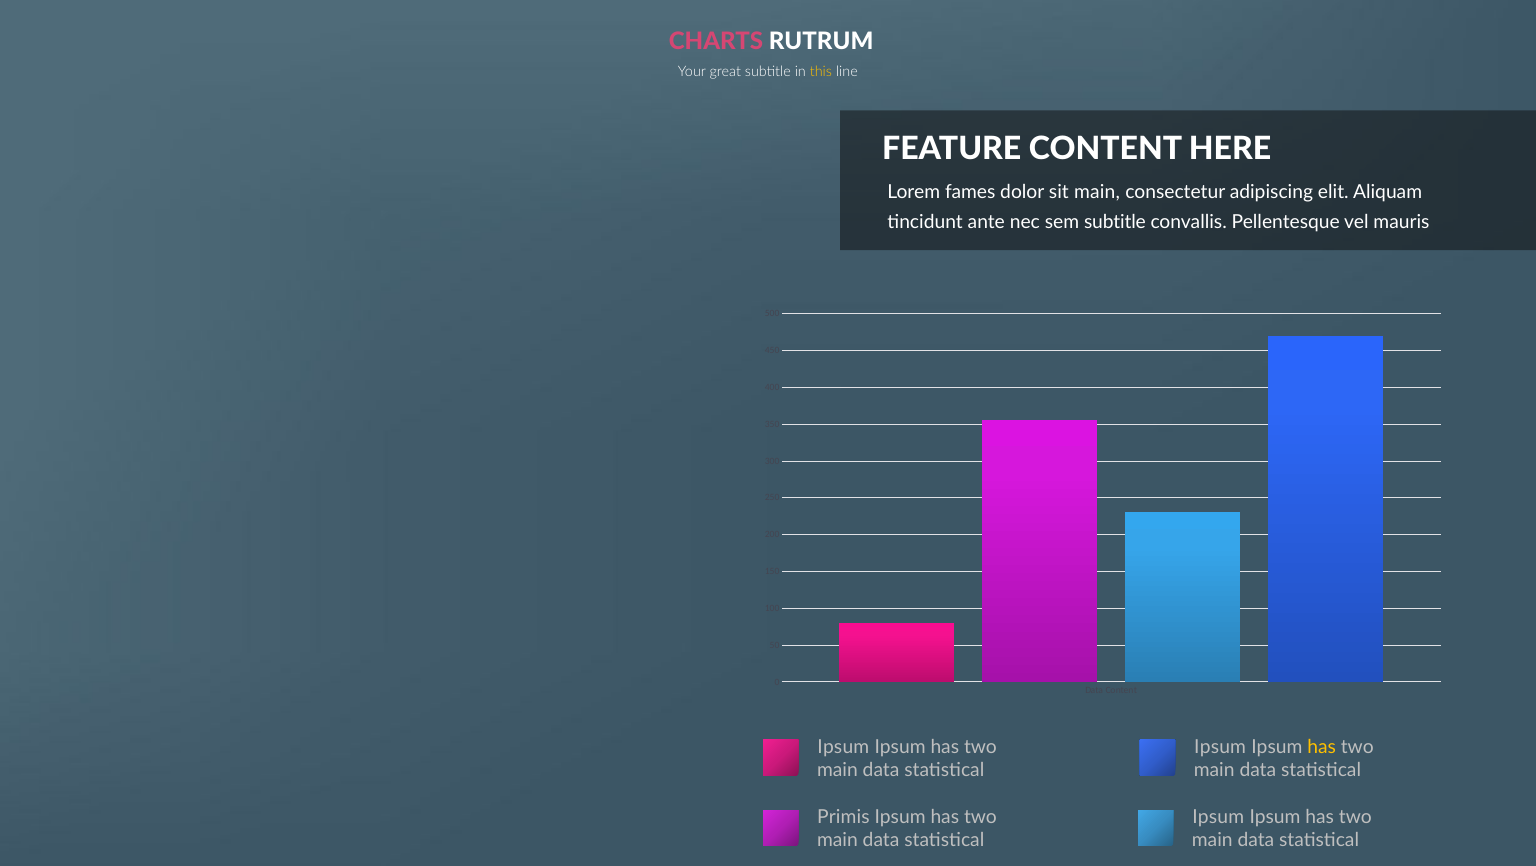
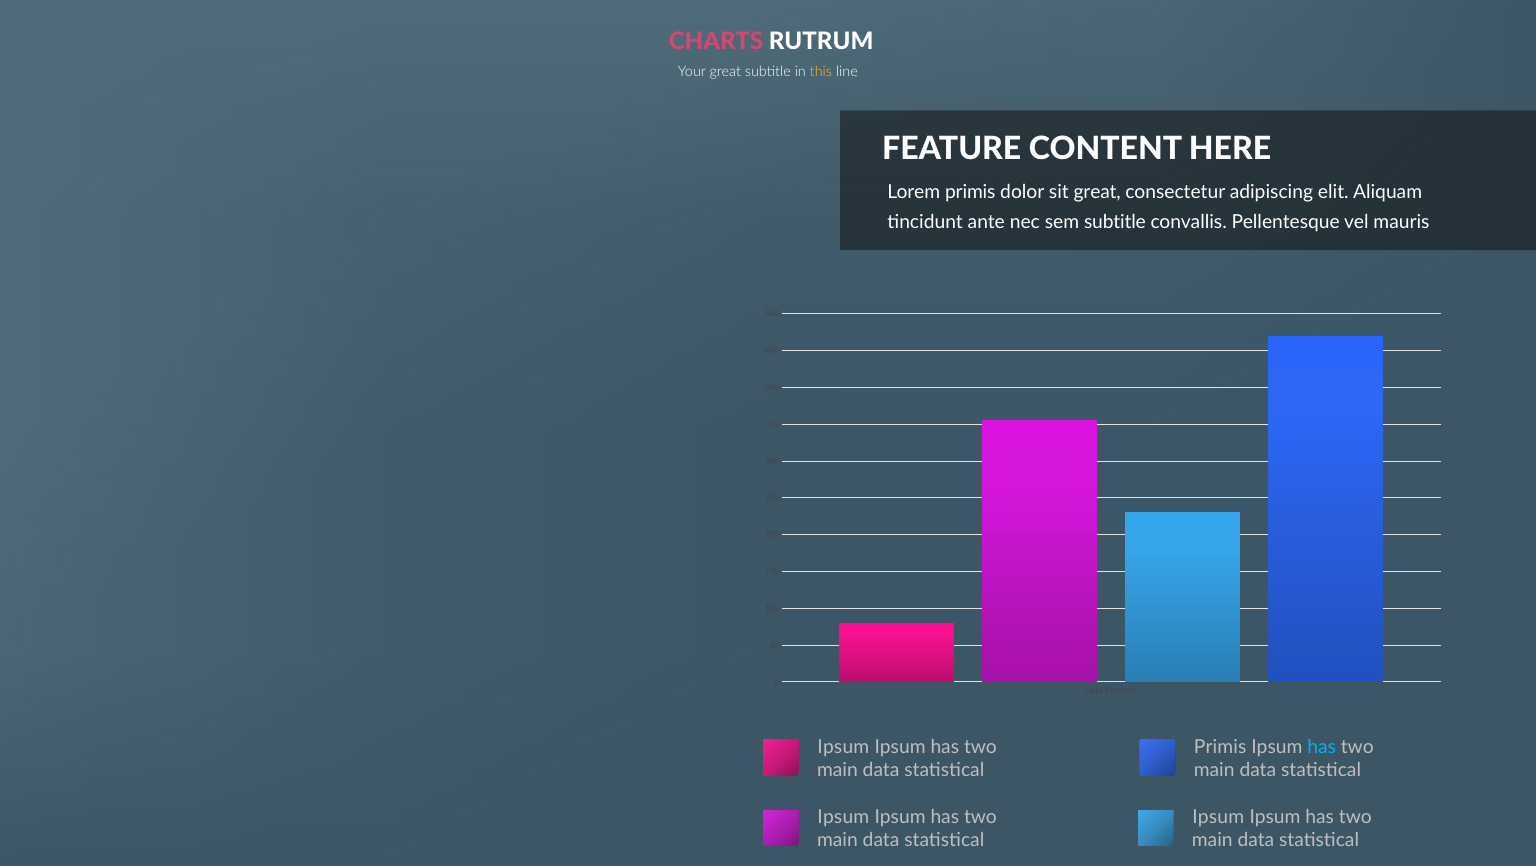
Lorem fames: fames -> primis
sit main: main -> great
Ipsum at (1220, 747): Ipsum -> Primis
has at (1322, 747) colour: yellow -> light blue
Primis at (843, 818): Primis -> Ipsum
